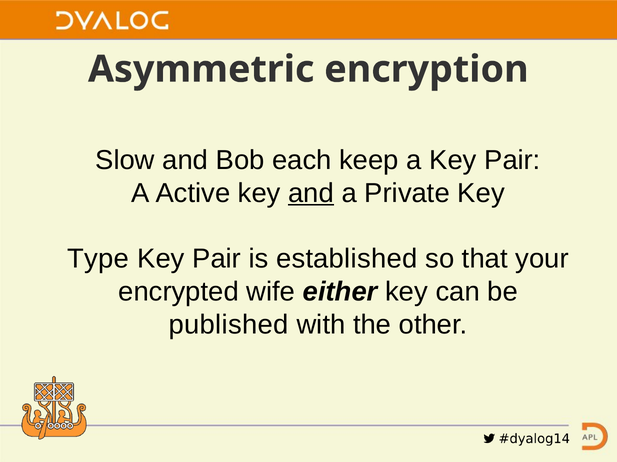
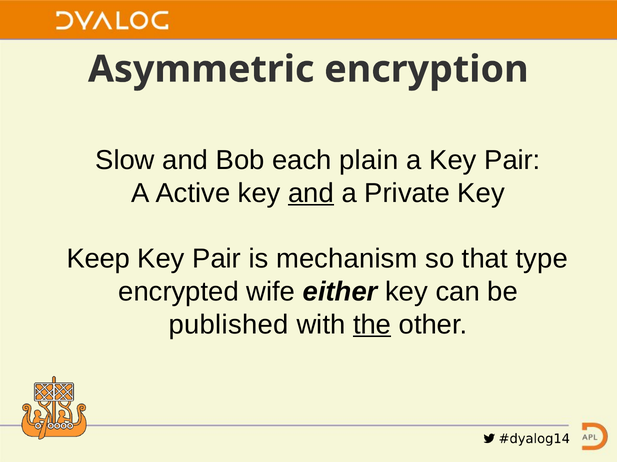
keep: keep -> plain
Type: Type -> Keep
established: established -> mechanism
your: your -> type
the underline: none -> present
